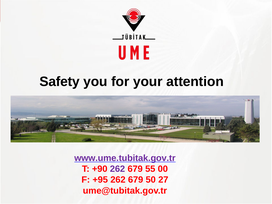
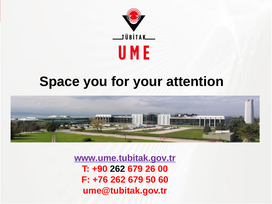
Safety: Safety -> Space
262 at (117, 169) colour: purple -> black
55: 55 -> 26
+95: +95 -> +76
27: 27 -> 60
